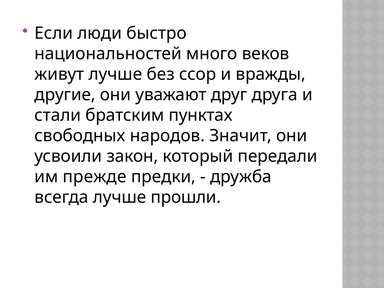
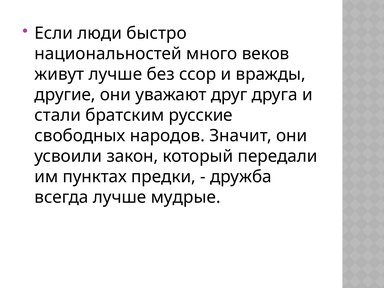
пунктах: пунктах -> русские
прежде: прежде -> пунктах
прошли: прошли -> мудрые
